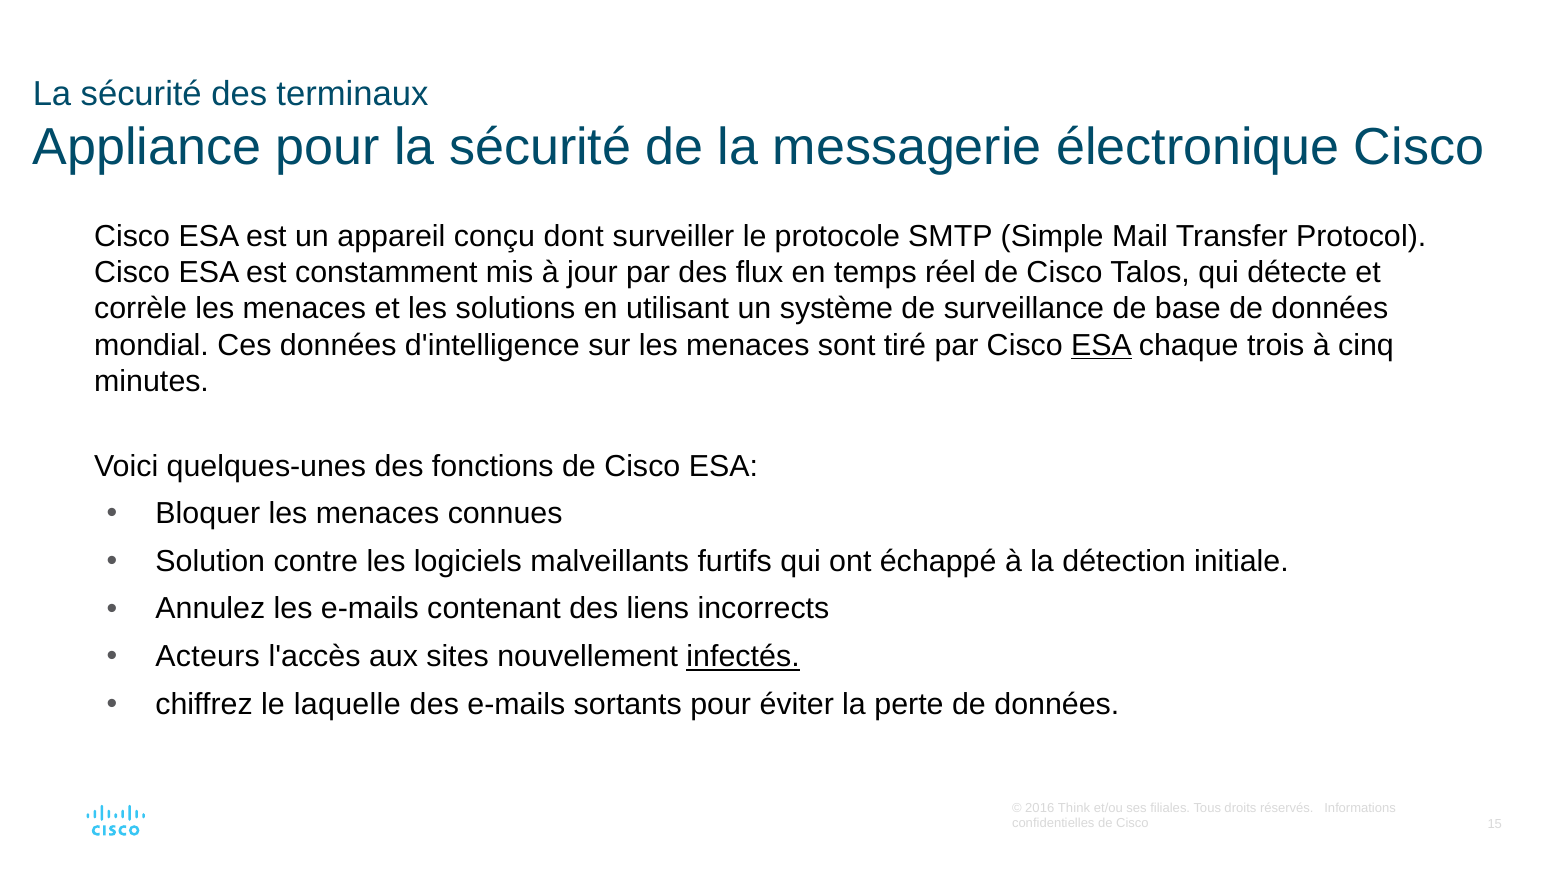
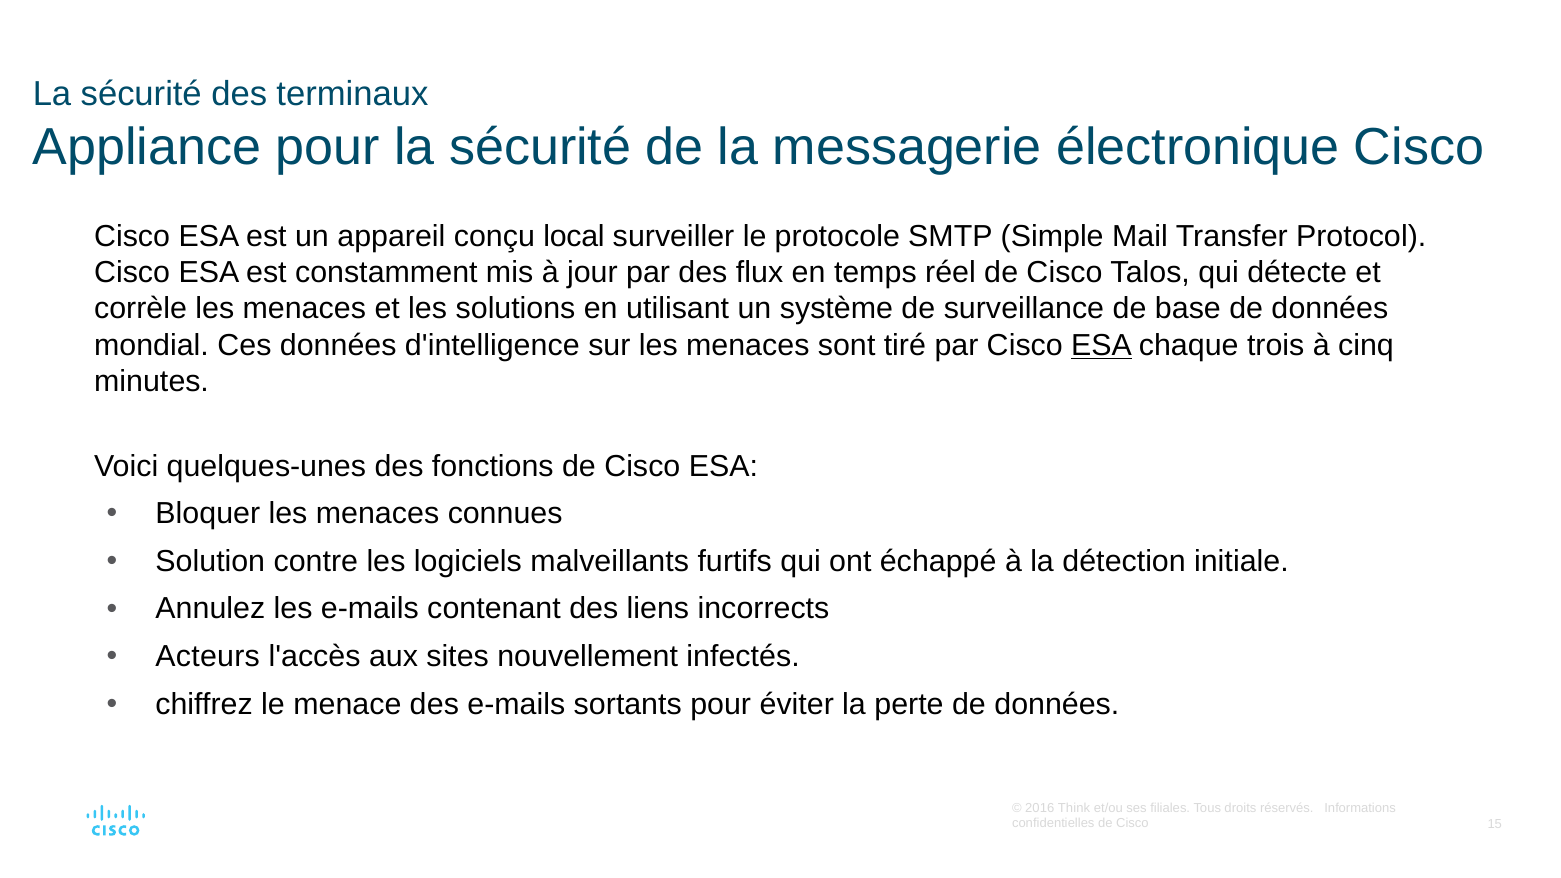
dont: dont -> local
infectés underline: present -> none
laquelle: laquelle -> menace
